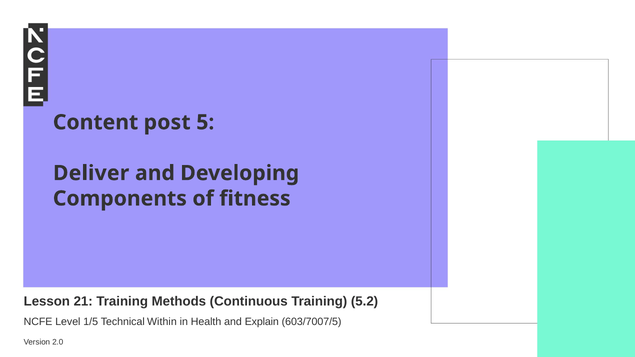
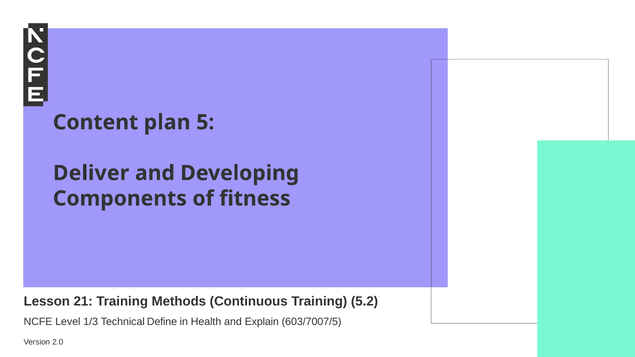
post: post -> plan
1/5: 1/5 -> 1/3
Within: Within -> Define
